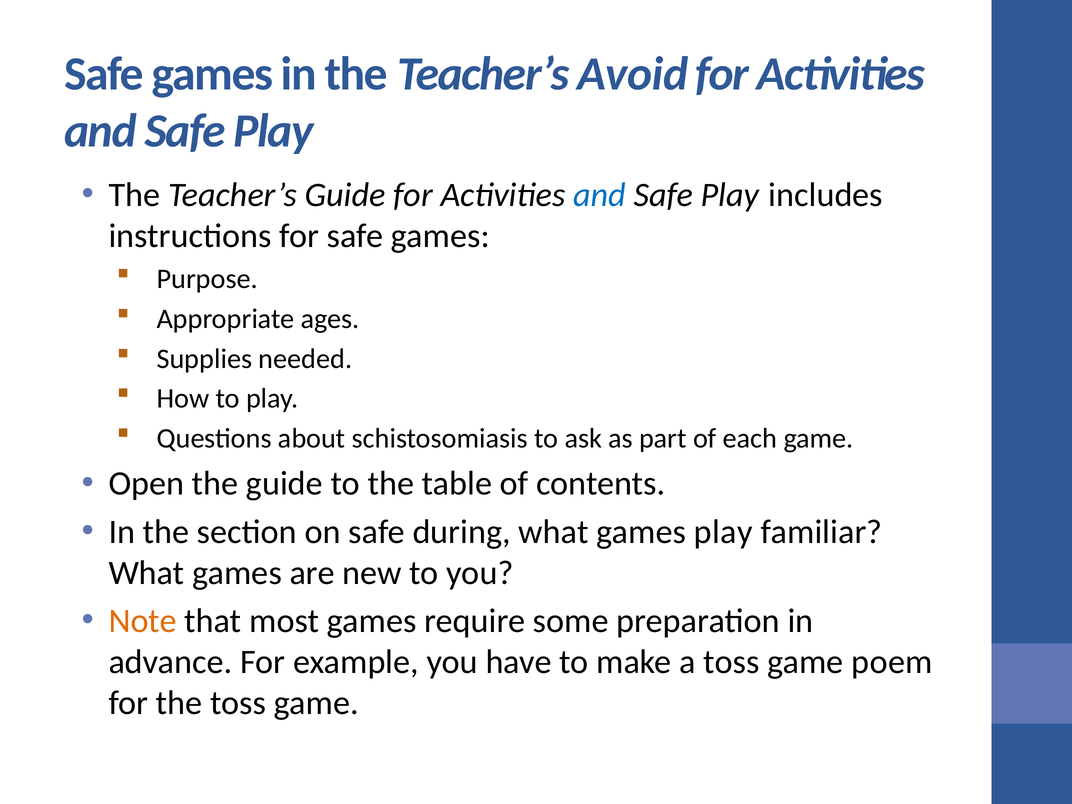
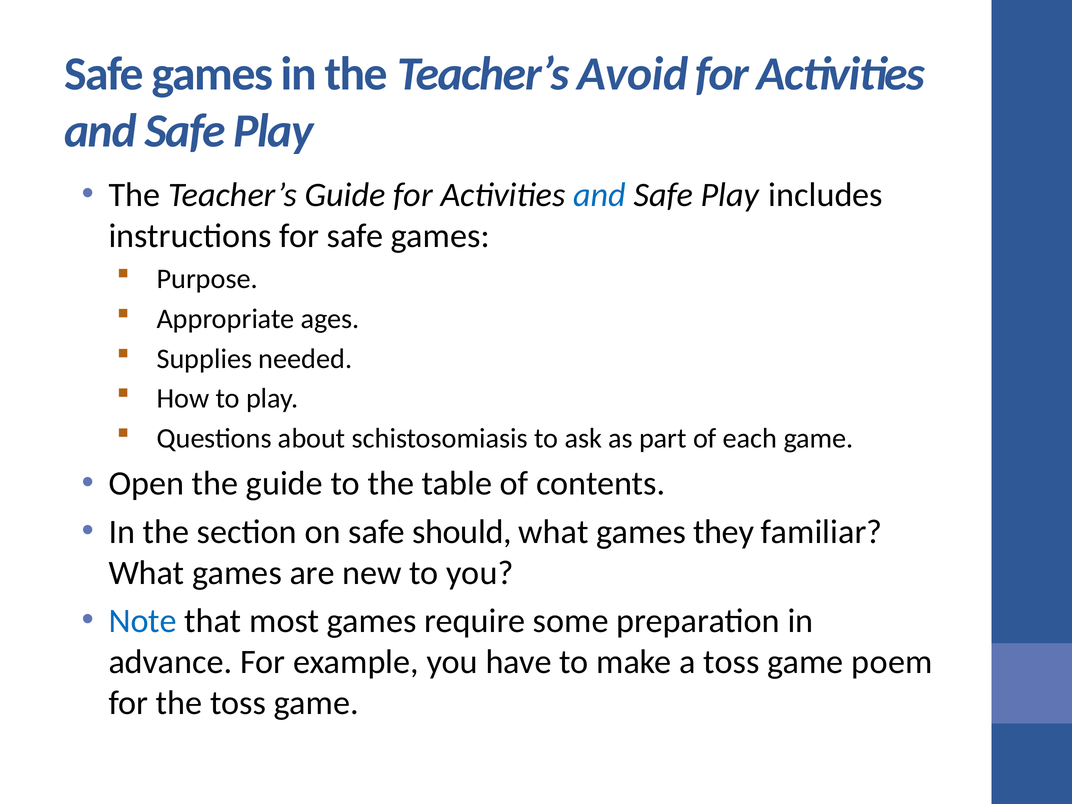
during: during -> should
games play: play -> they
Note colour: orange -> blue
